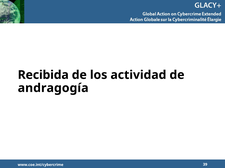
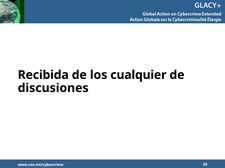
actividad: actividad -> cualquier
andragogía: andragogía -> discusiones
